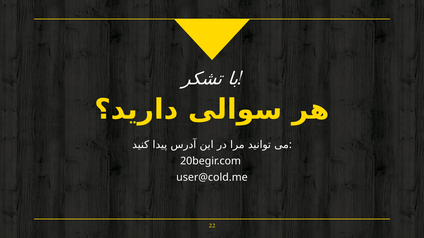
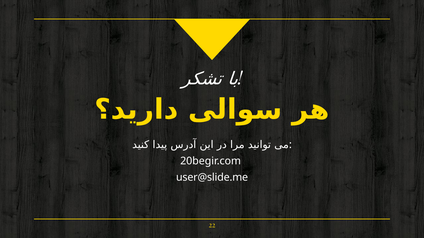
user@cold.me: user@cold.me -> user@slide.me
